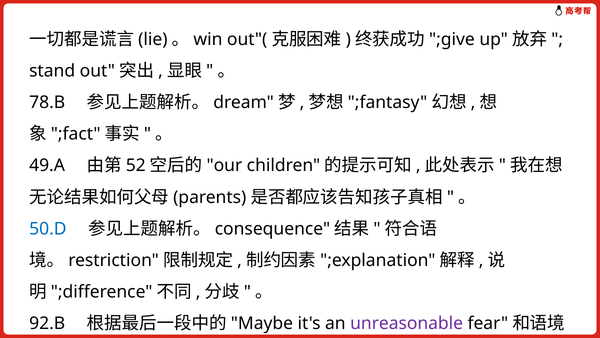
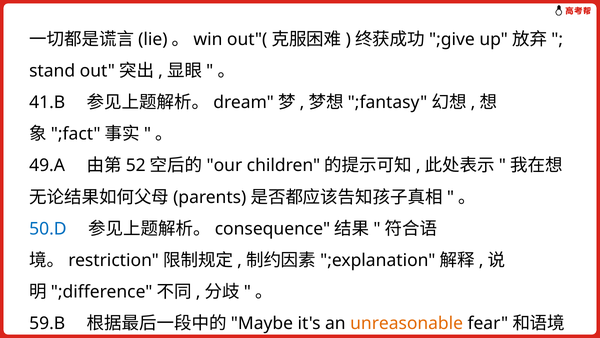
78.B: 78.B -> 41.B
92.B: 92.B -> 59.B
unreasonable colour: purple -> orange
